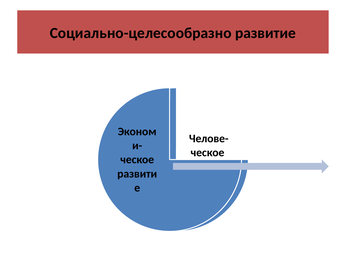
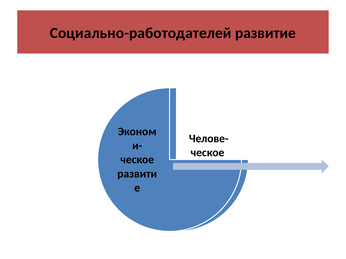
Социально-целесообразно: Социально-целесообразно -> Социально-работодателей
